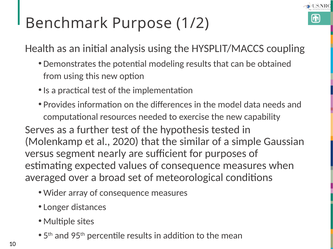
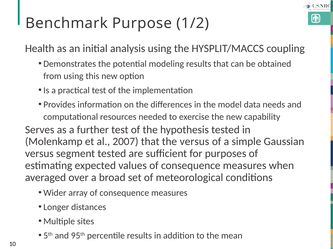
2020: 2020 -> 2007
the similar: similar -> versus
segment nearly: nearly -> tested
